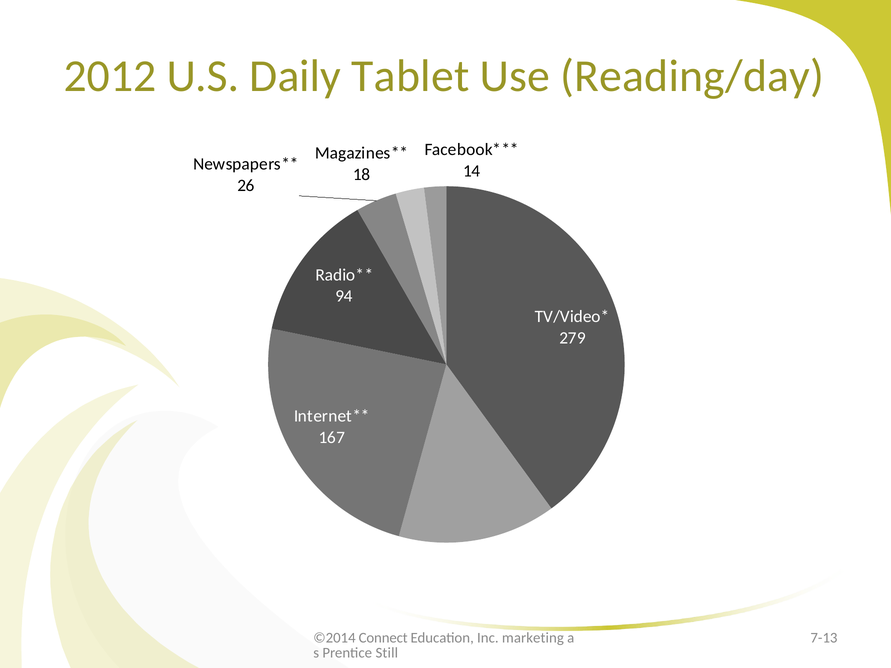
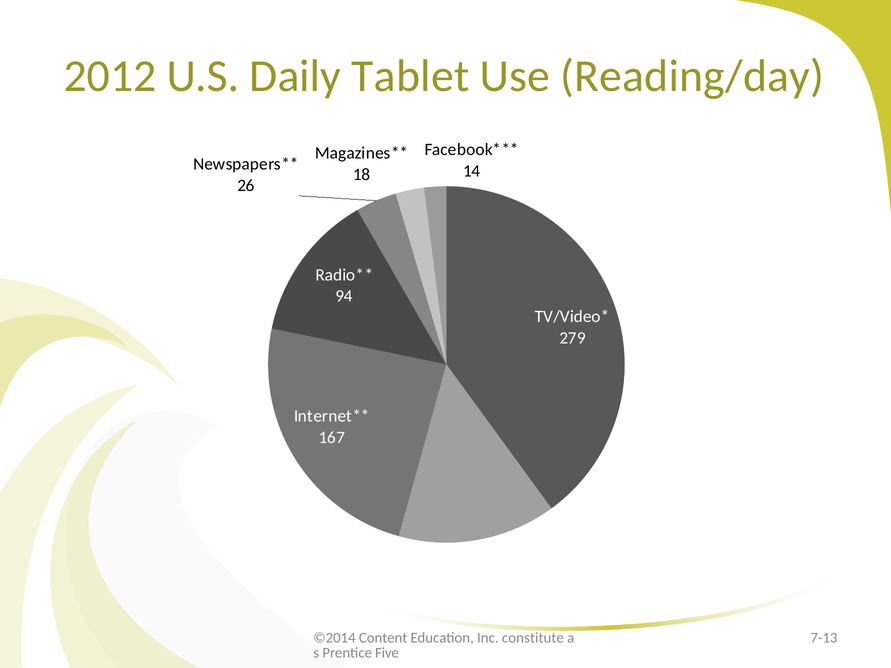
Connect: Connect -> Content
marketing: marketing -> constitute
Still: Still -> Five
